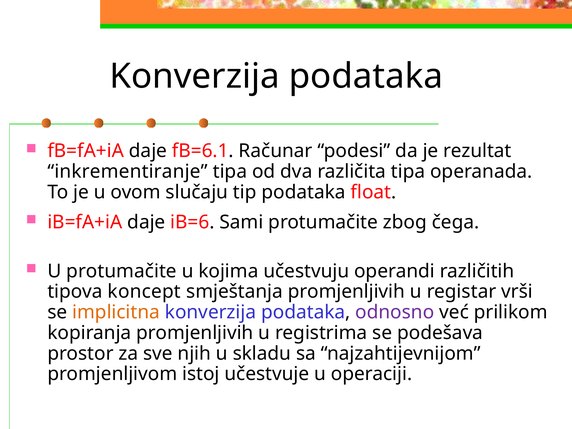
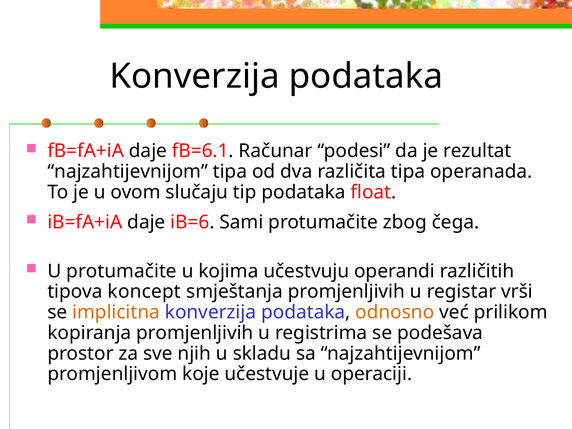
inkrementiranje at (128, 172): inkrementiranje -> najzahtijevnijom
odnosno colour: purple -> orange
istoj: istoj -> koje
